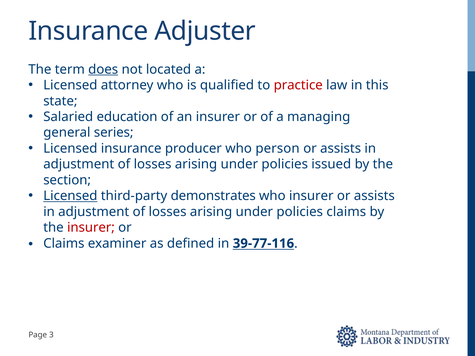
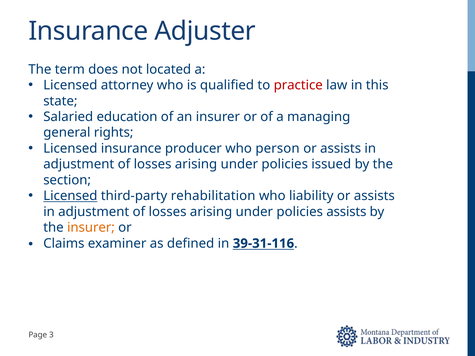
does underline: present -> none
series: series -> rights
demonstrates: demonstrates -> rehabilitation
who insurer: insurer -> liability
policies claims: claims -> assists
insurer at (91, 228) colour: red -> orange
39-77-116: 39-77-116 -> 39-31-116
